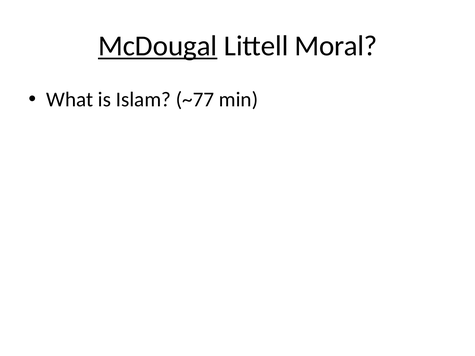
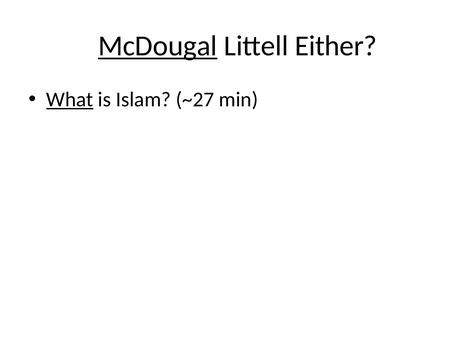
Moral: Moral -> Either
What underline: none -> present
~77: ~77 -> ~27
